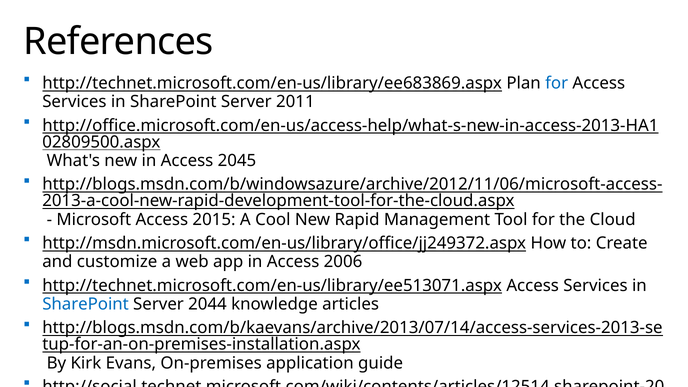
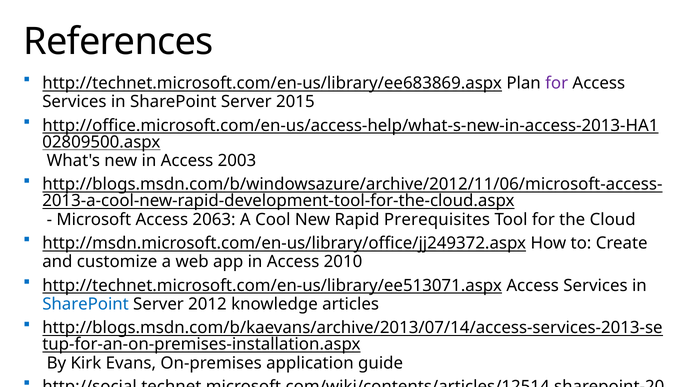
for at (557, 83) colour: blue -> purple
2011: 2011 -> 2015
2045: 2045 -> 2003
2015: 2015 -> 2063
Management: Management -> Prerequisites
2006: 2006 -> 2010
2044: 2044 -> 2012
